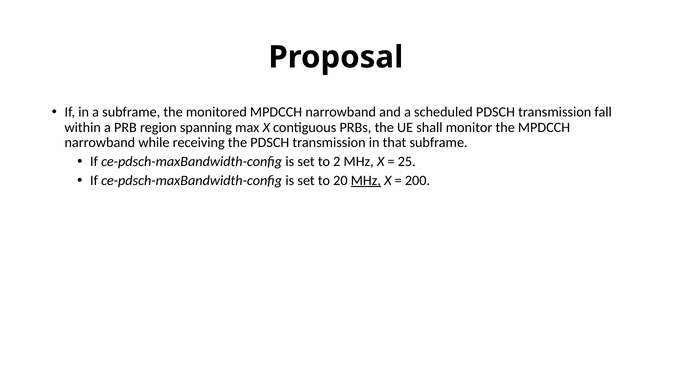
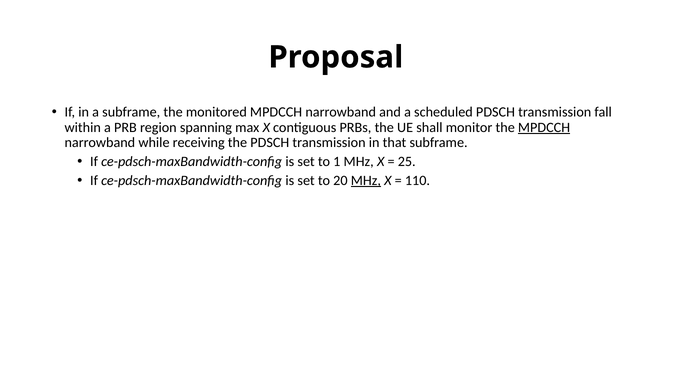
MPDCCH at (544, 127) underline: none -> present
2: 2 -> 1
200: 200 -> 110
